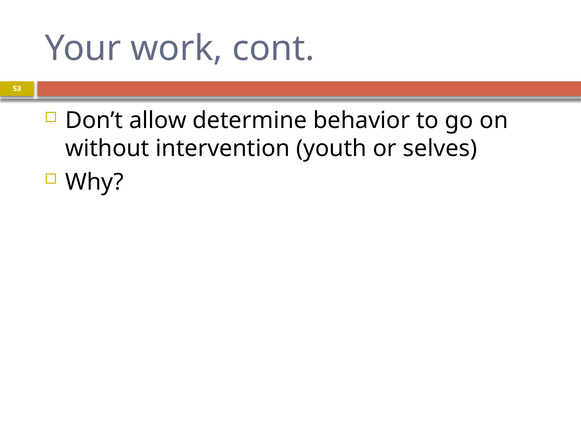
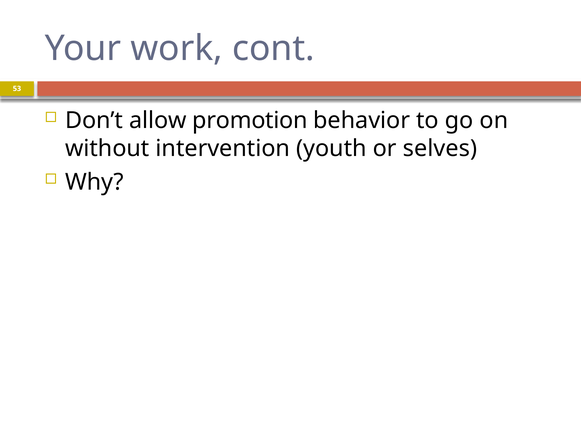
determine: determine -> promotion
